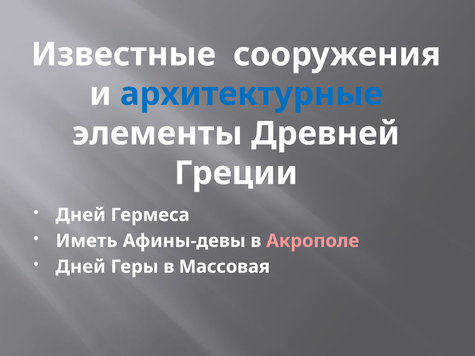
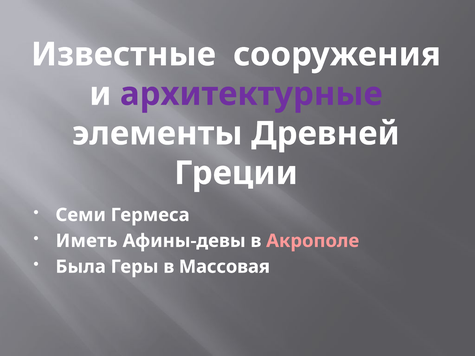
архитектурные colour: blue -> purple
Дней at (81, 215): Дней -> Семи
Дней at (81, 267): Дней -> Была
